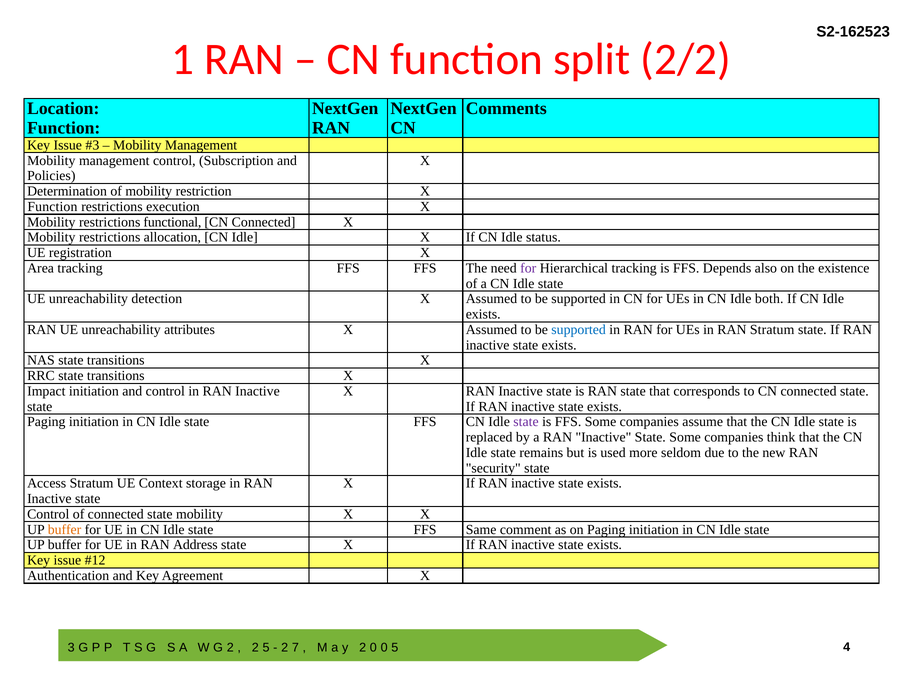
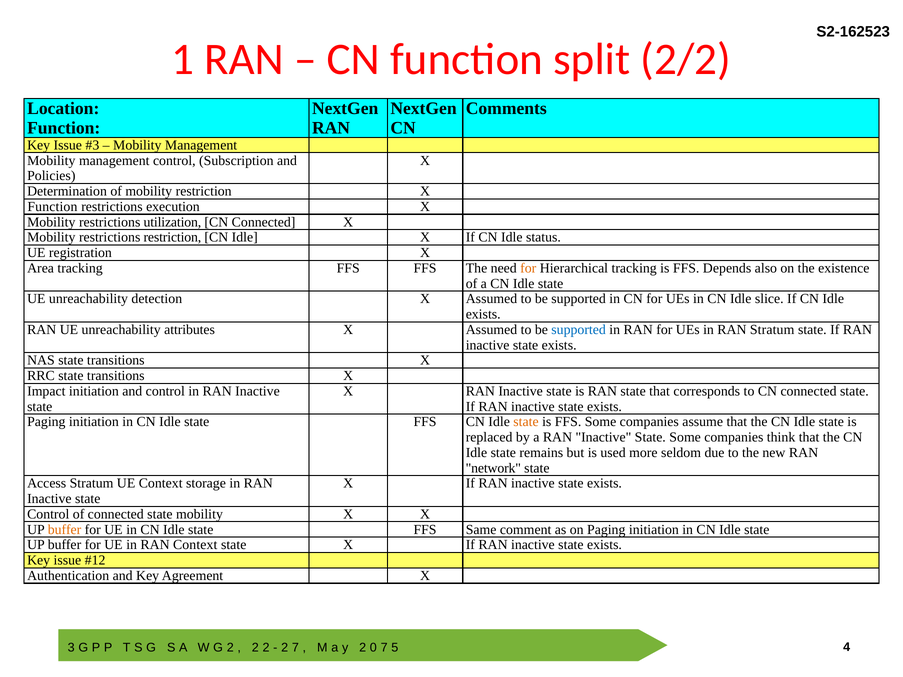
functional: functional -> utilization
restrictions allocation: allocation -> restriction
for at (528, 268) colour: purple -> orange
both: both -> slice
state at (526, 422) colour: purple -> orange
security: security -> network
RAN Address: Address -> Context
5 at (266, 648): 5 -> 2
0 at (384, 648): 0 -> 7
